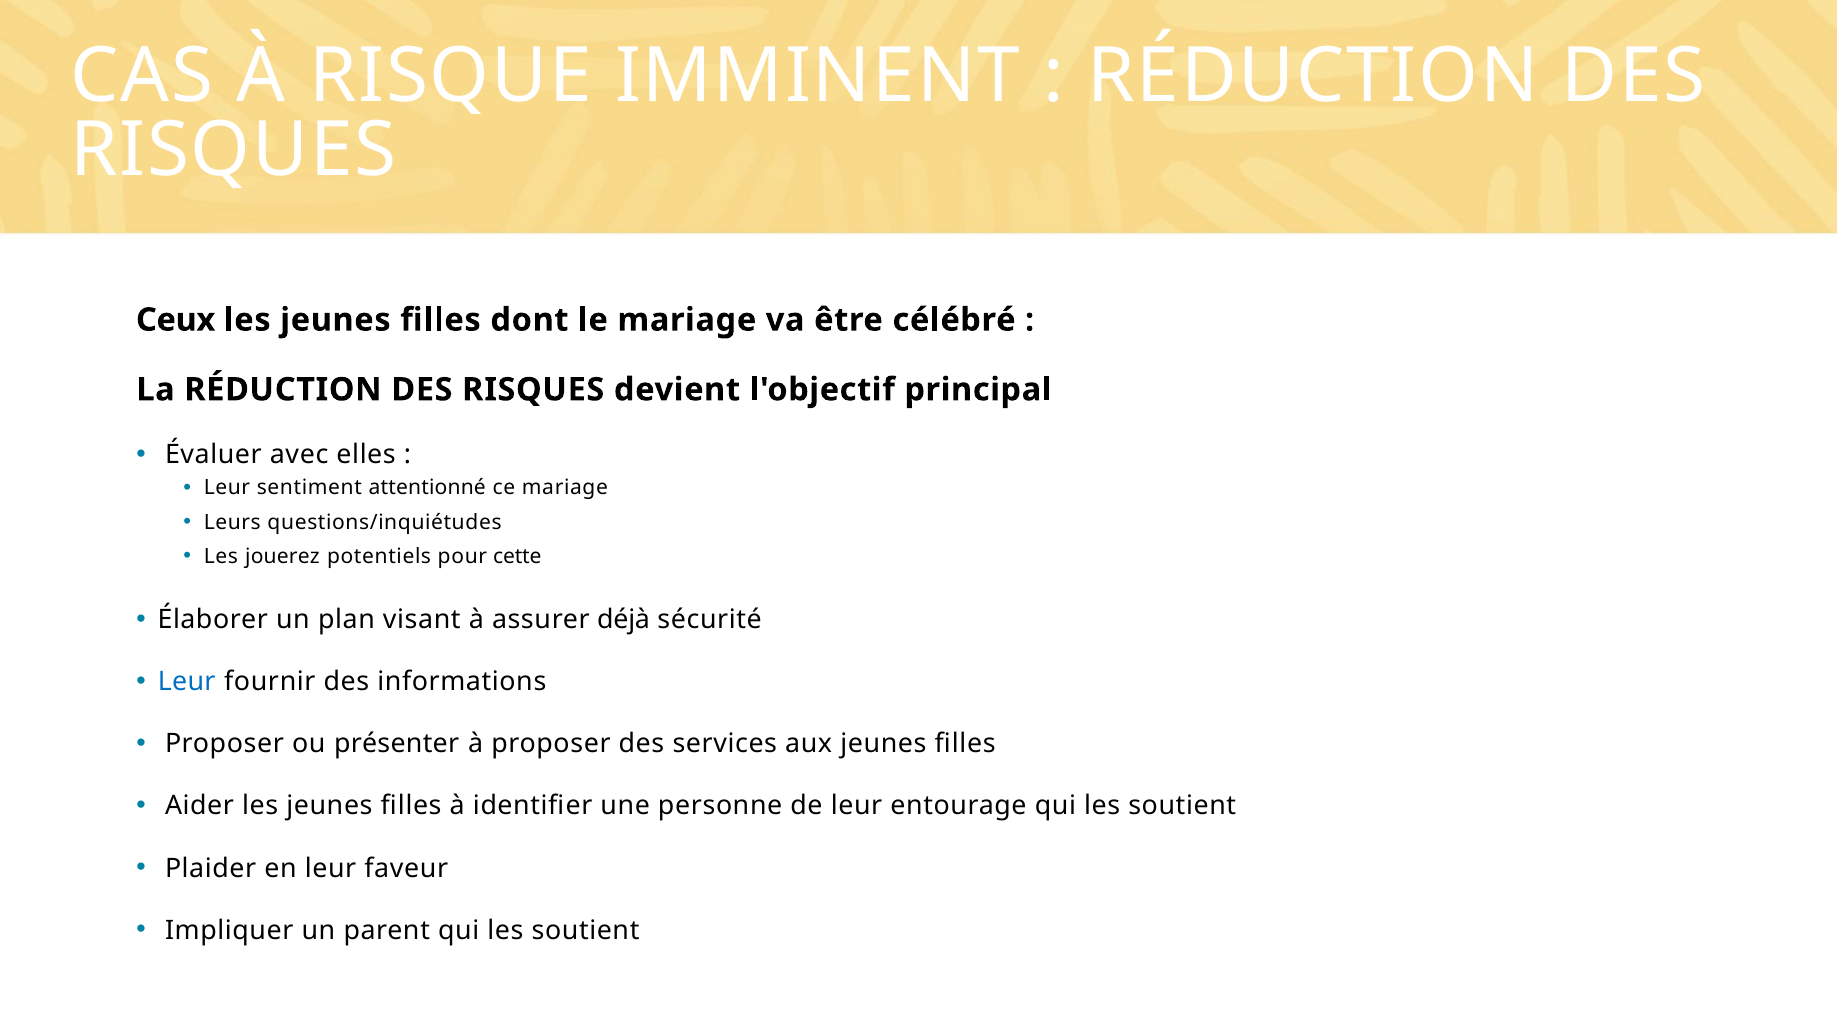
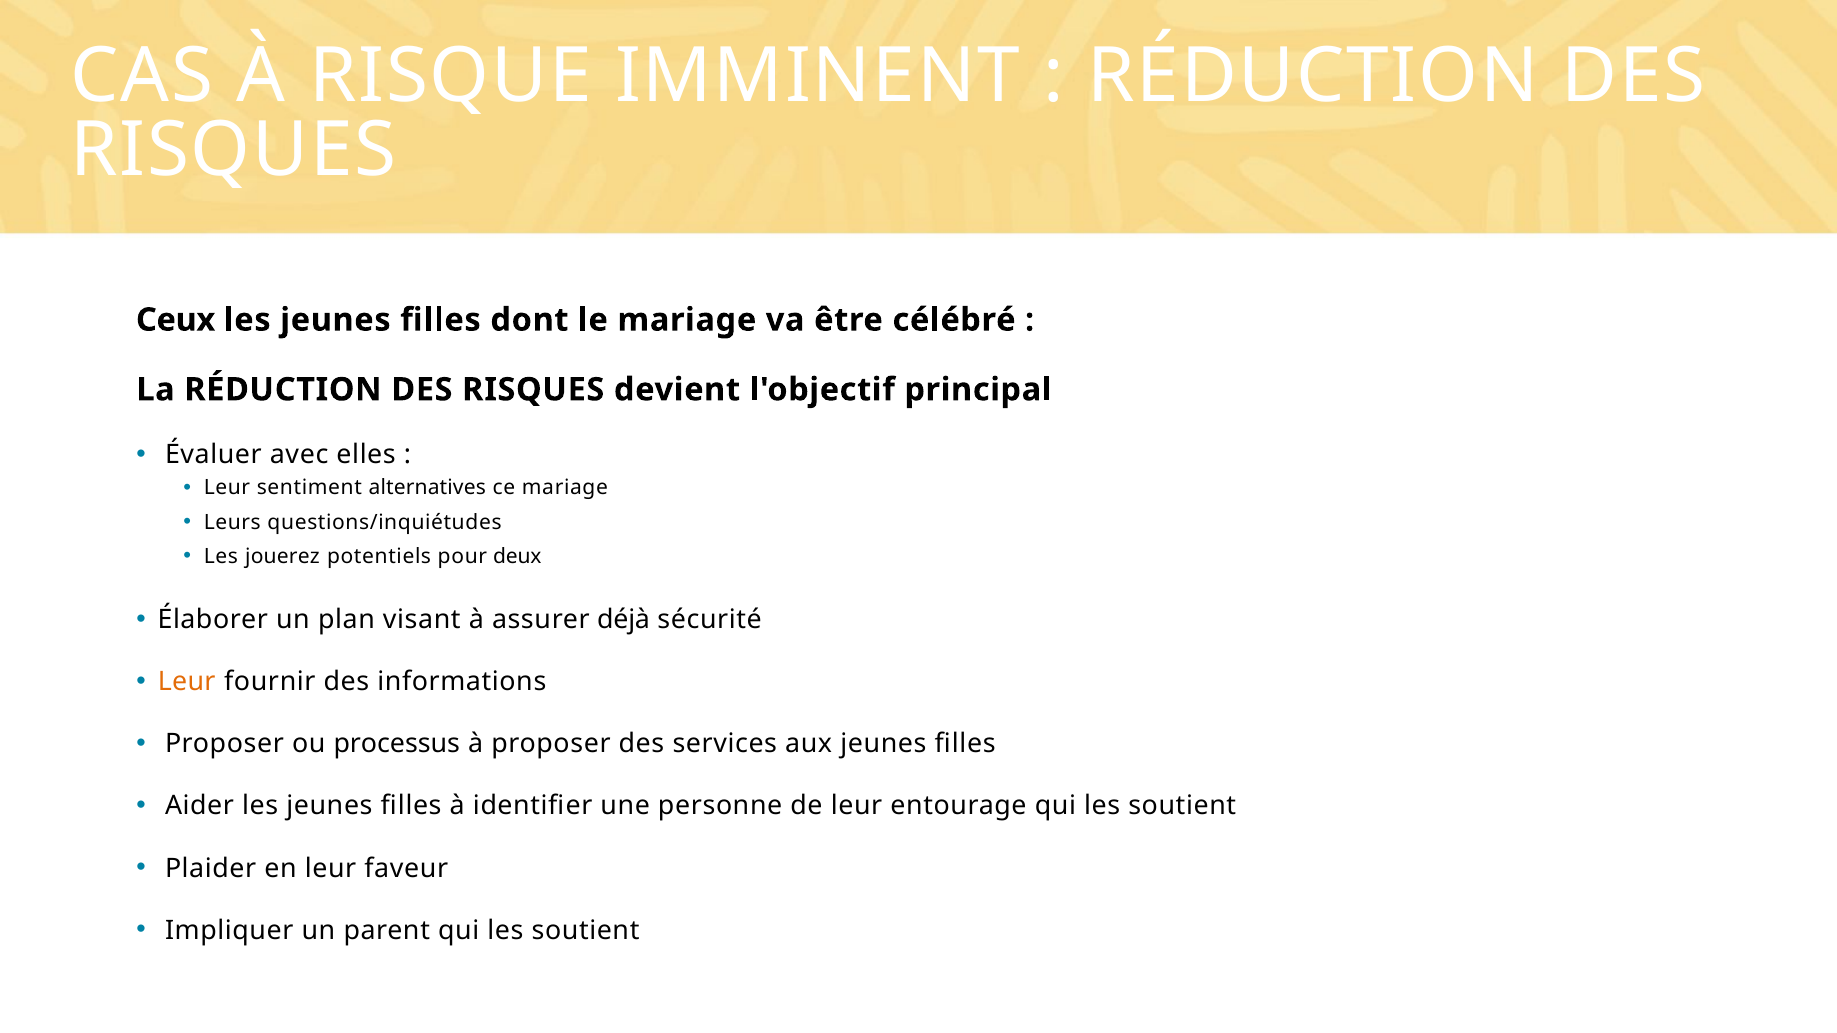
attentionné: attentionné -> alternatives
cette: cette -> deux
Leur at (187, 682) colour: blue -> orange
présenter: présenter -> processus
